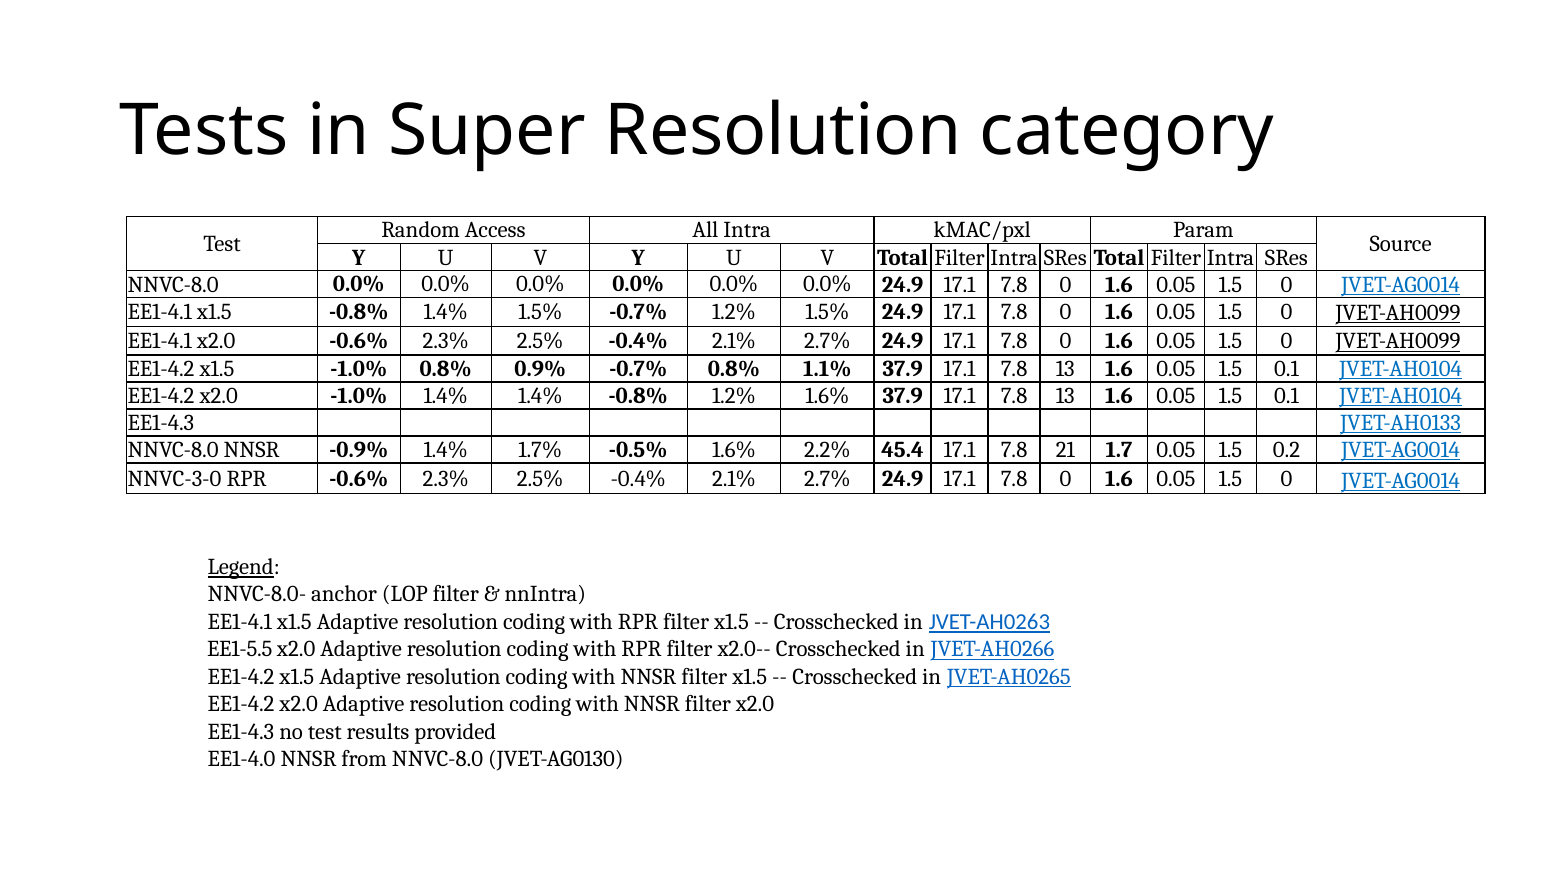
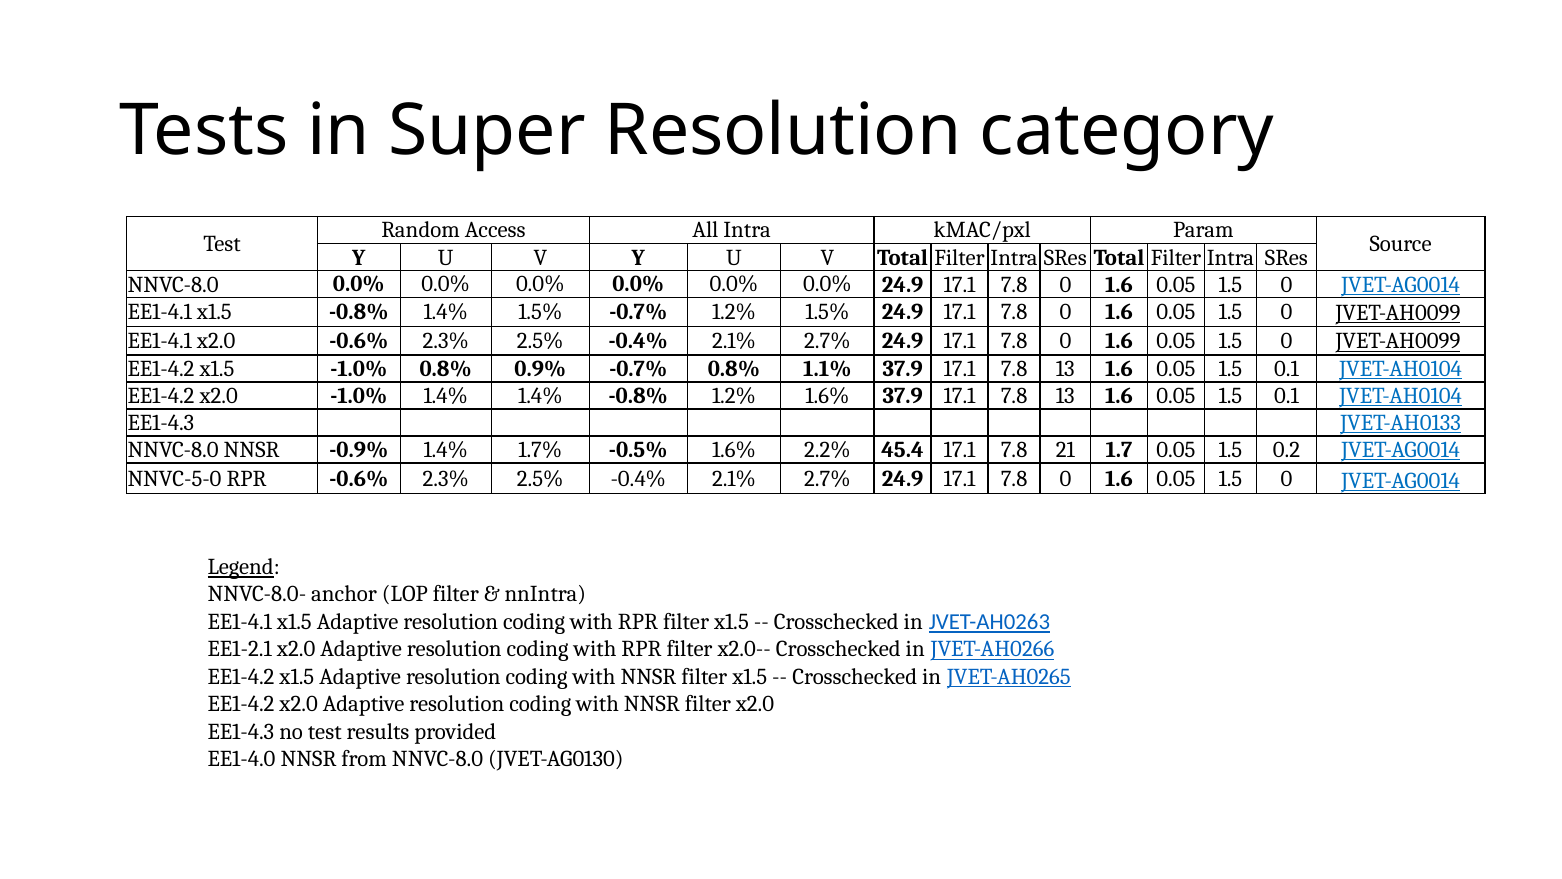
NNVC-3-0: NNVC-3-0 -> NNVC-5-0
EE1-5.5: EE1-5.5 -> EE1-2.1
